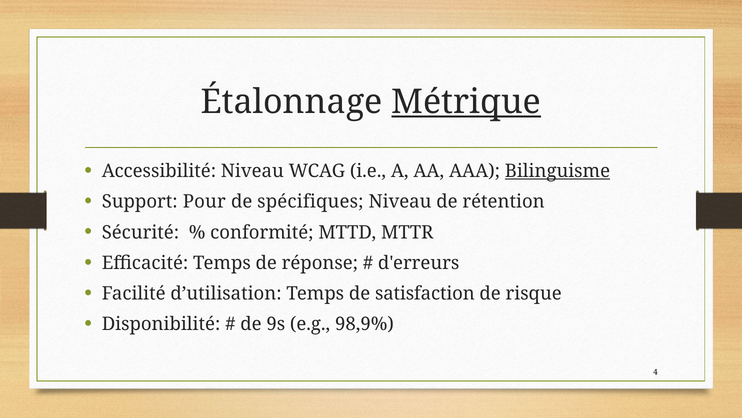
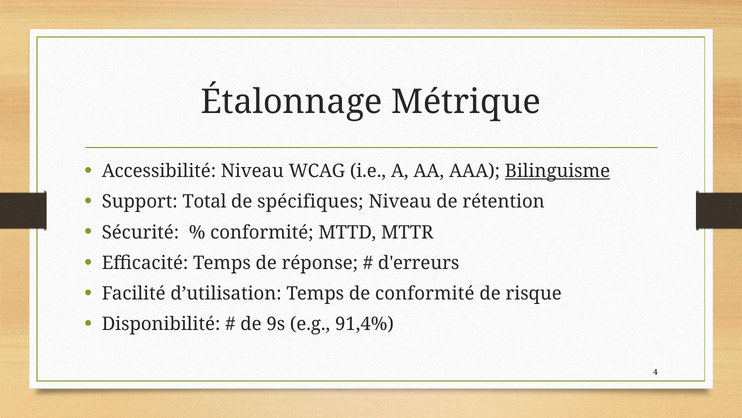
Métrique underline: present -> none
Pour: Pour -> Total
de satisfaction: satisfaction -> conformité
98,9%: 98,9% -> 91,4%
